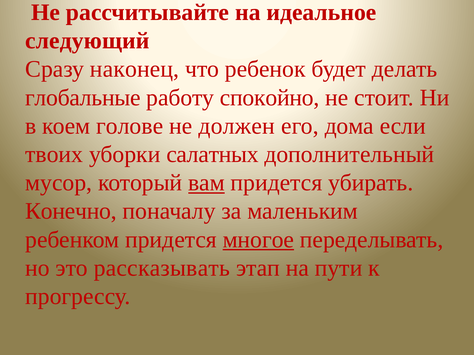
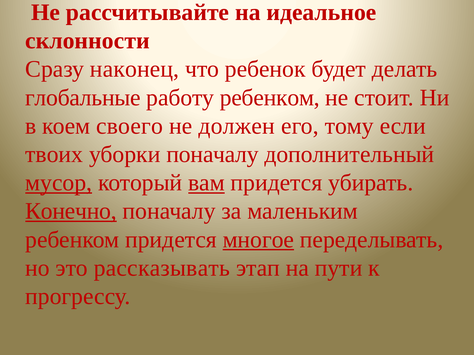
следующий: следующий -> склонности
работу спокойно: спокойно -> ребенком
голове: голове -> своего
дома: дома -> тому
уборки салатных: салатных -> поначалу
мусор underline: none -> present
Конечно underline: none -> present
